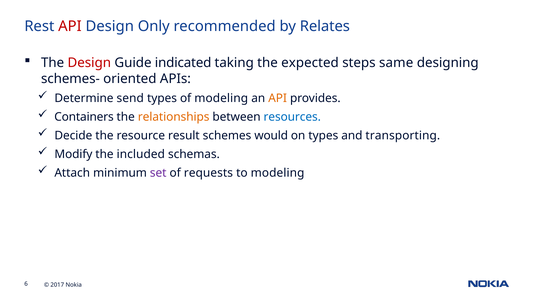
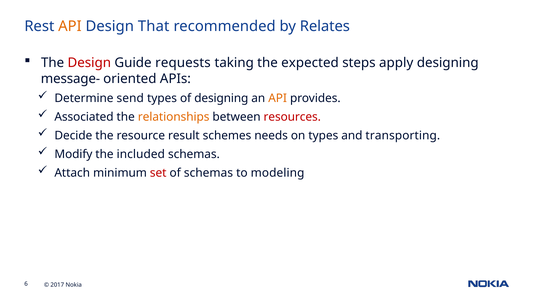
API at (70, 26) colour: red -> orange
Only: Only -> That
indicated: indicated -> requests
same: same -> apply
schemes-: schemes- -> message-
of modeling: modeling -> designing
Containers: Containers -> Associated
resources colour: blue -> red
would: would -> needs
set colour: purple -> red
of requests: requests -> schemas
